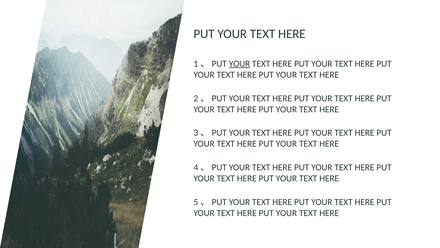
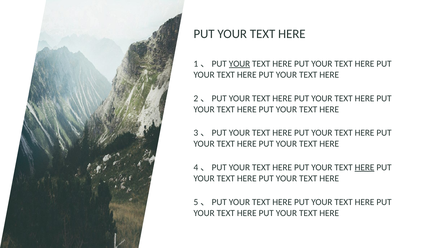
HERE at (365, 167) underline: none -> present
